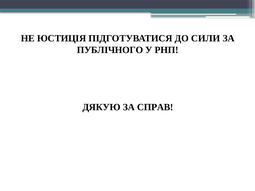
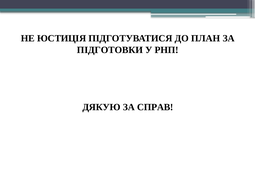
СИЛИ: СИЛИ -> ПЛАН
ПУБЛІЧНОГО: ПУБЛІЧНОГО -> ПІДГОТОВКИ
